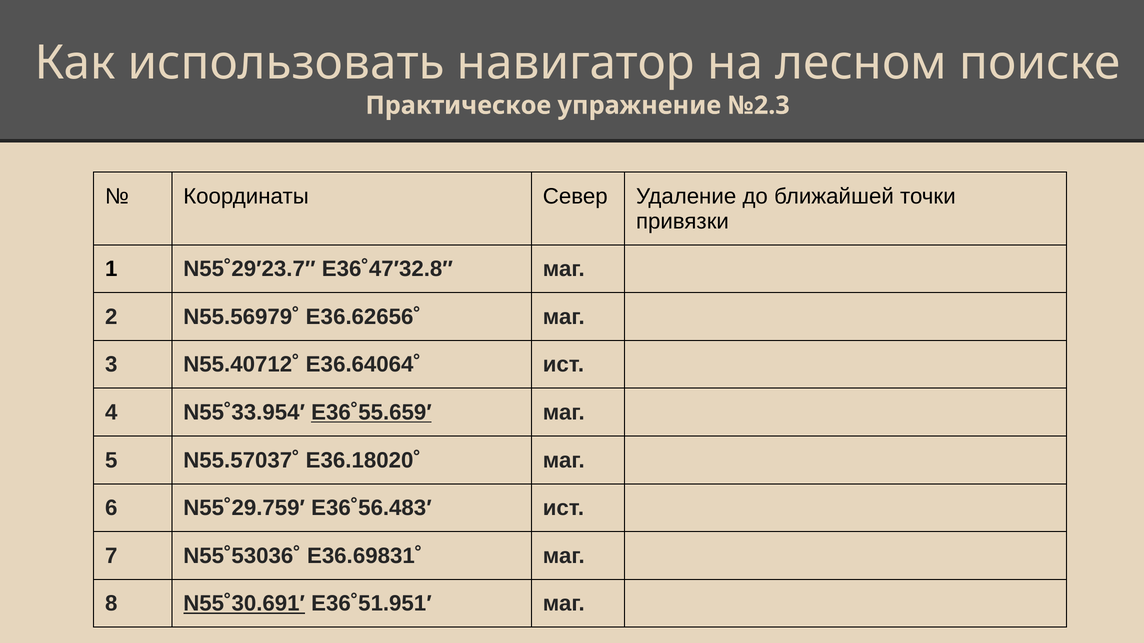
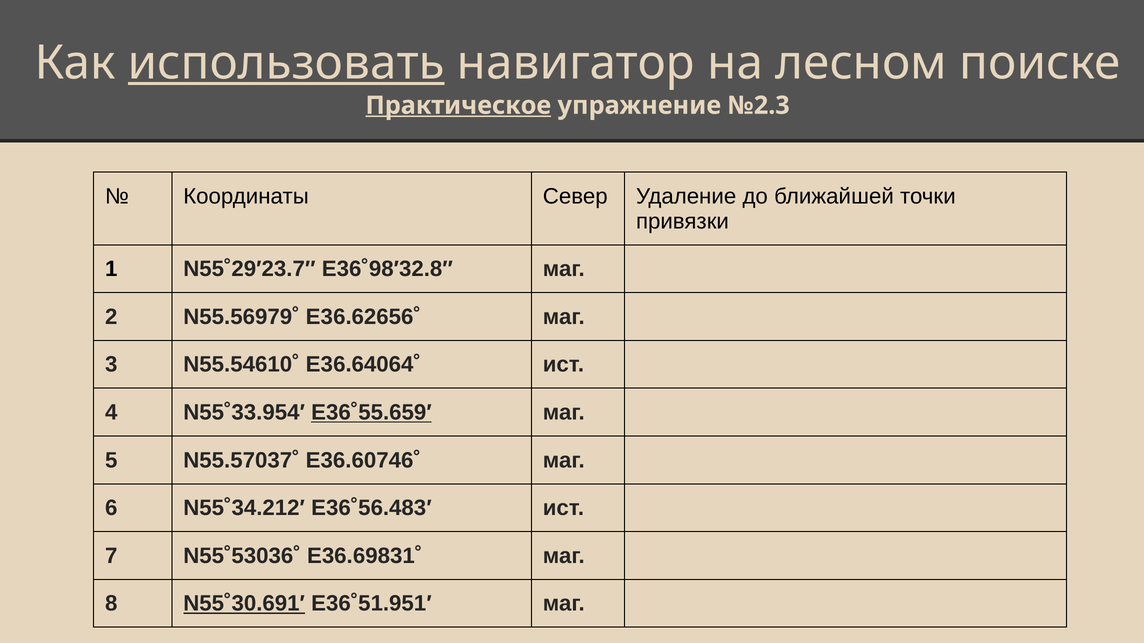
использовать underline: none -> present
Практическое underline: none -> present
E36˚47′32.8″: E36˚47′32.8″ -> E36˚98′32.8″
N55.40712˚: N55.40712˚ -> N55.54610˚
E36.18020˚: E36.18020˚ -> E36.60746˚
N55˚29.759′: N55˚29.759′ -> N55˚34.212′
